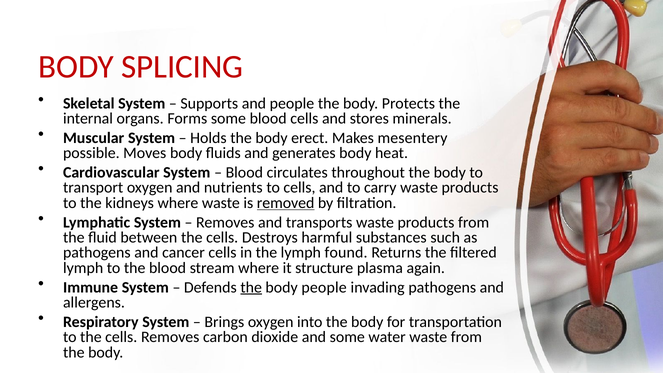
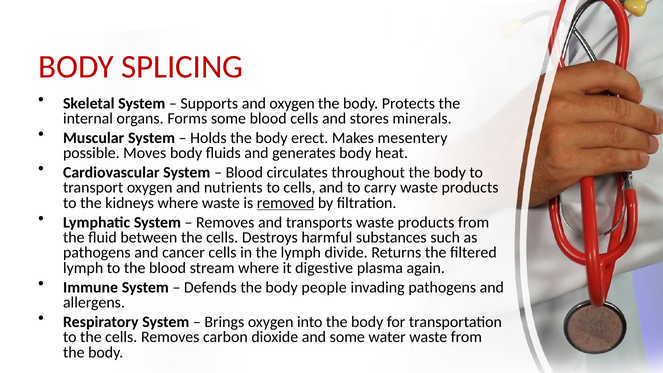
and people: people -> oxygen
found: found -> divide
structure: structure -> digestive
the at (251, 287) underline: present -> none
